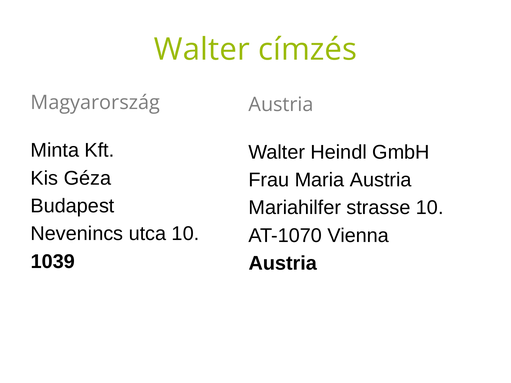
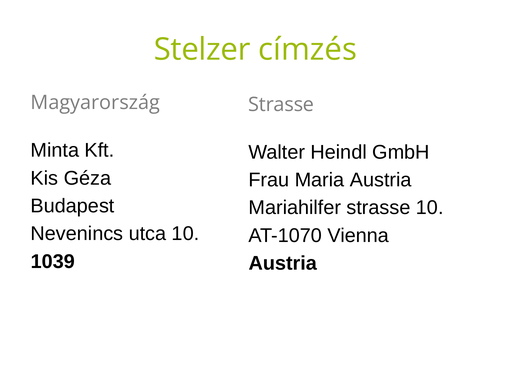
Walter at (202, 49): Walter -> Stelzer
Austria at (281, 105): Austria -> Strasse
